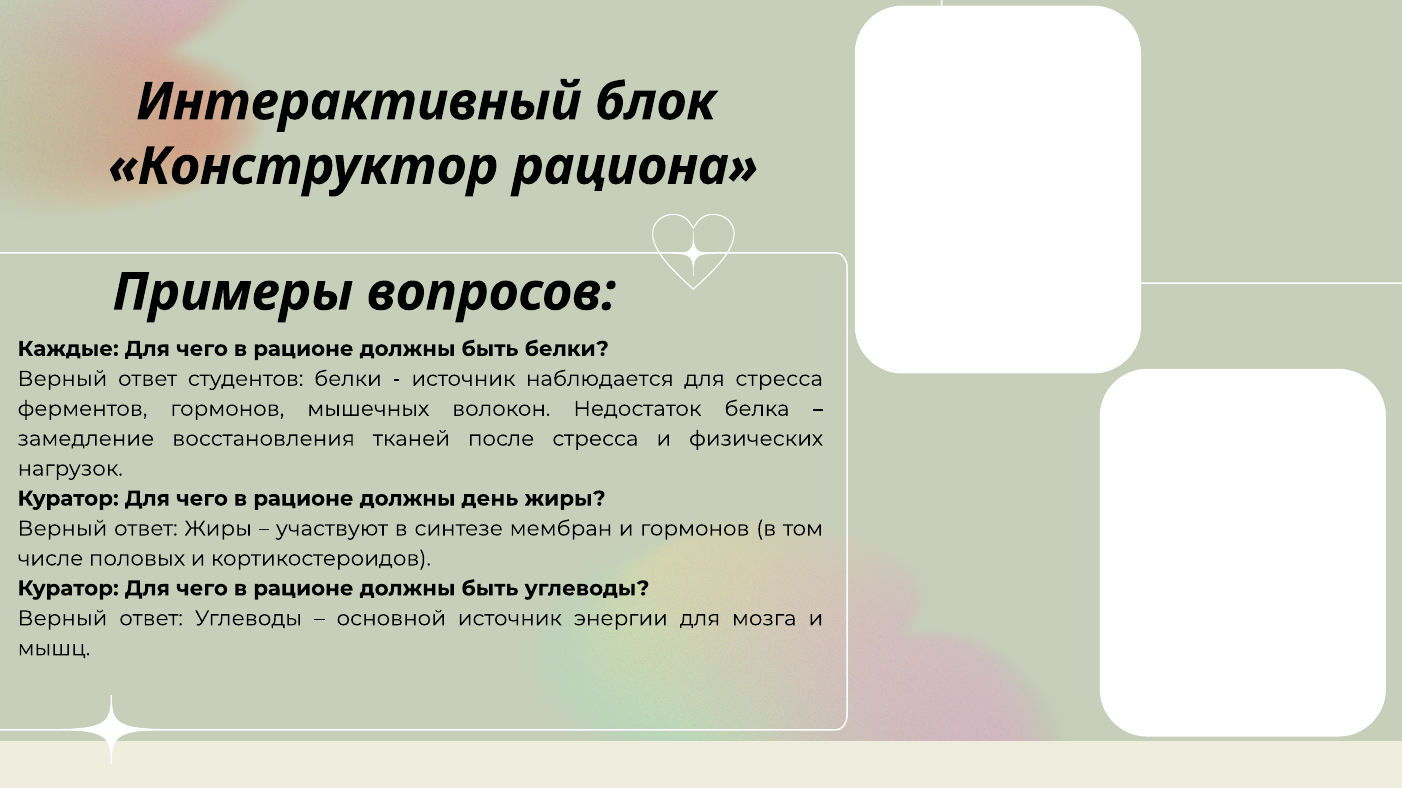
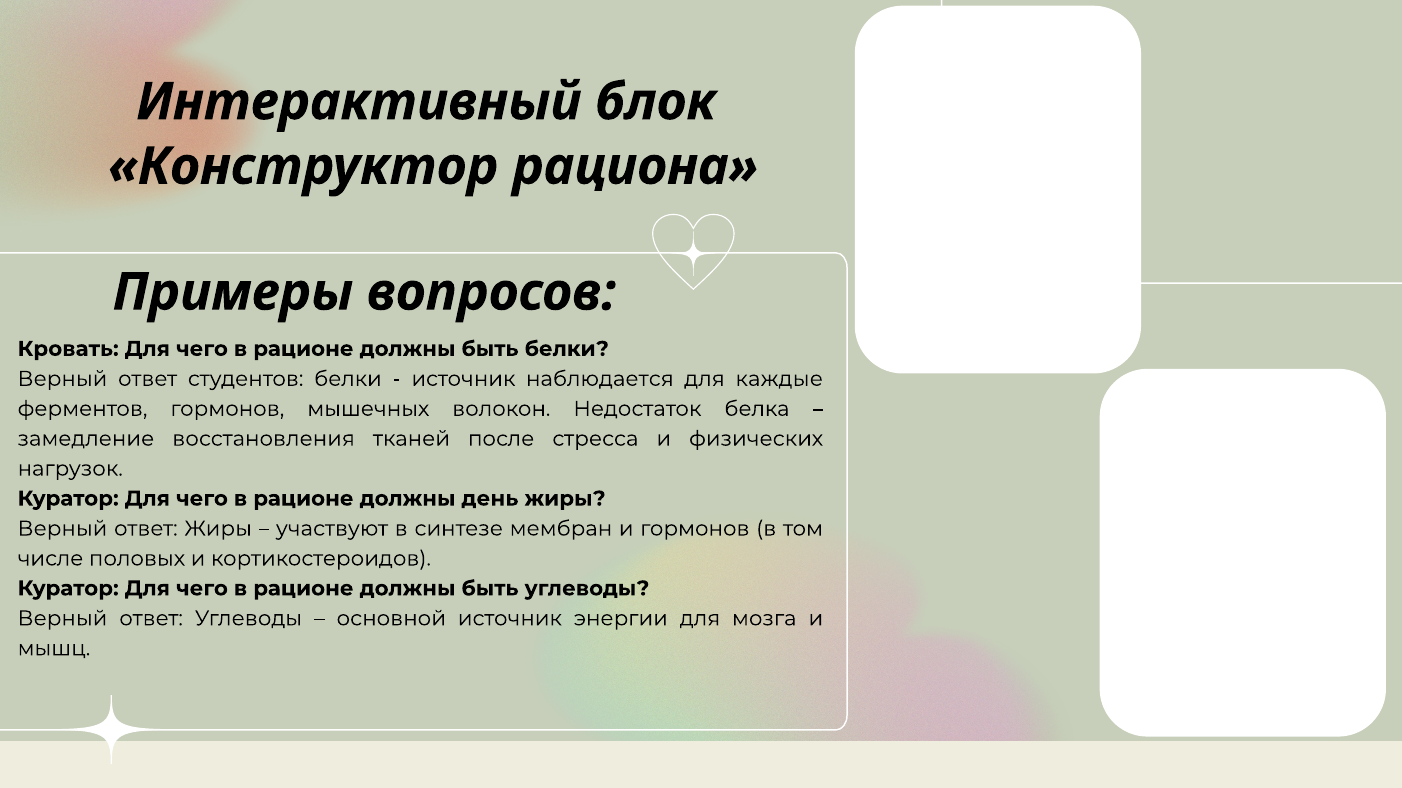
Каждые: Каждые -> Кровать
для стресса: стресса -> каждые
